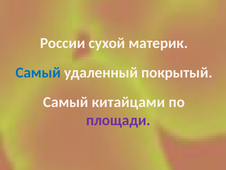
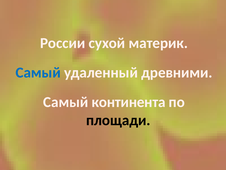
покрытый: покрытый -> древними
китайцами: китайцами -> континента
площади colour: purple -> black
